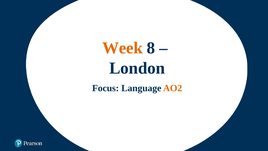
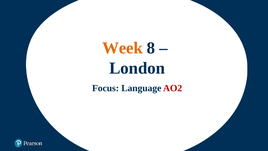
AO2 colour: orange -> red
